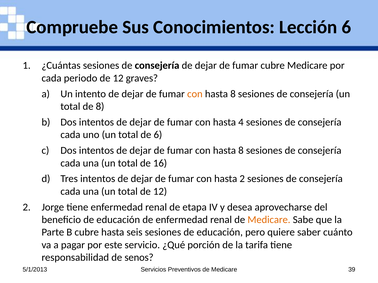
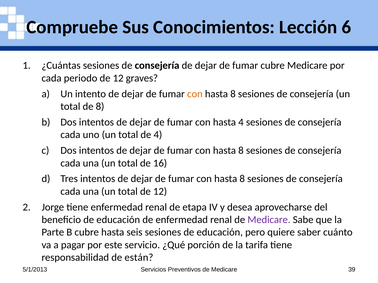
de 6: 6 -> 4
2 at (242, 179): 2 -> 8
Medicare at (269, 220) colour: orange -> purple
senos: senos -> están
